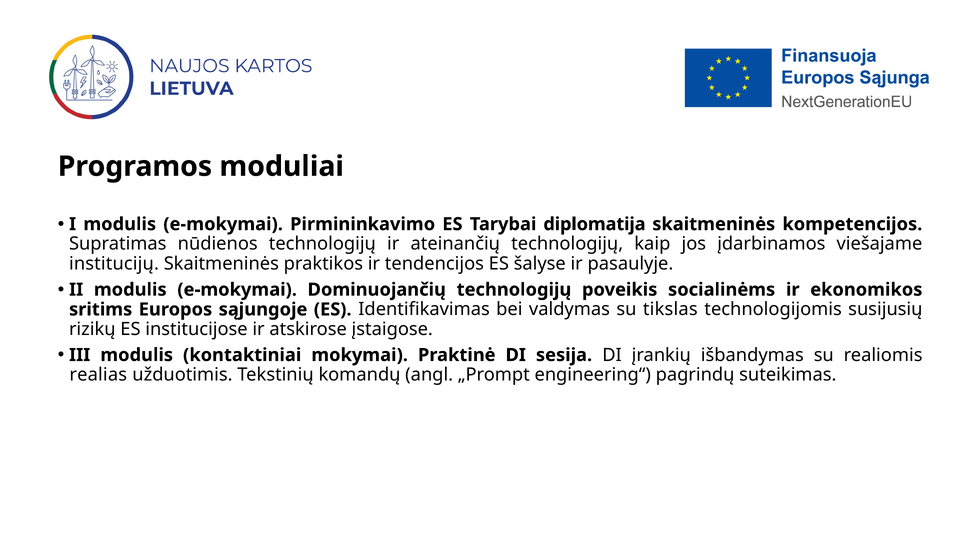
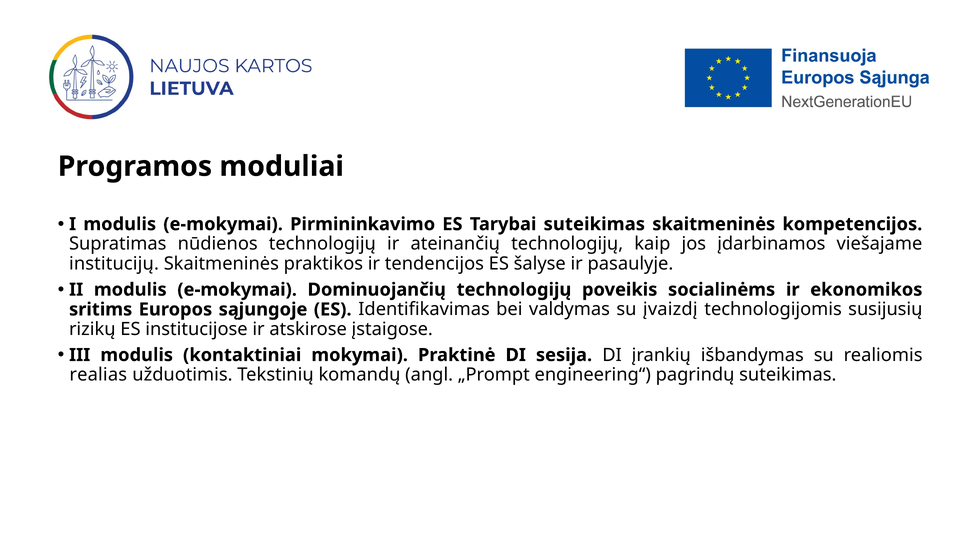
Tarybai diplomatija: diplomatija -> suteikimas
tikslas: tikslas -> įvaizdį
